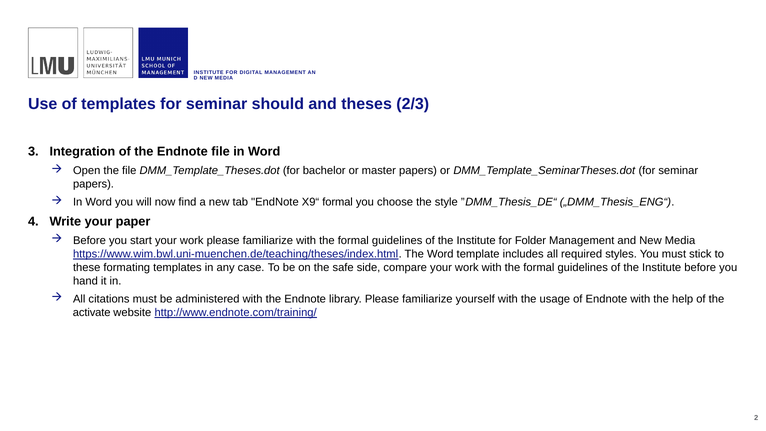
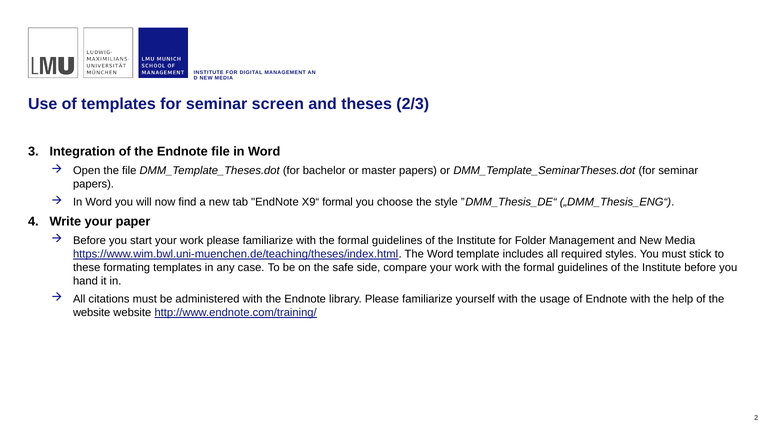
should: should -> screen
activate at (92, 312): activate -> website
